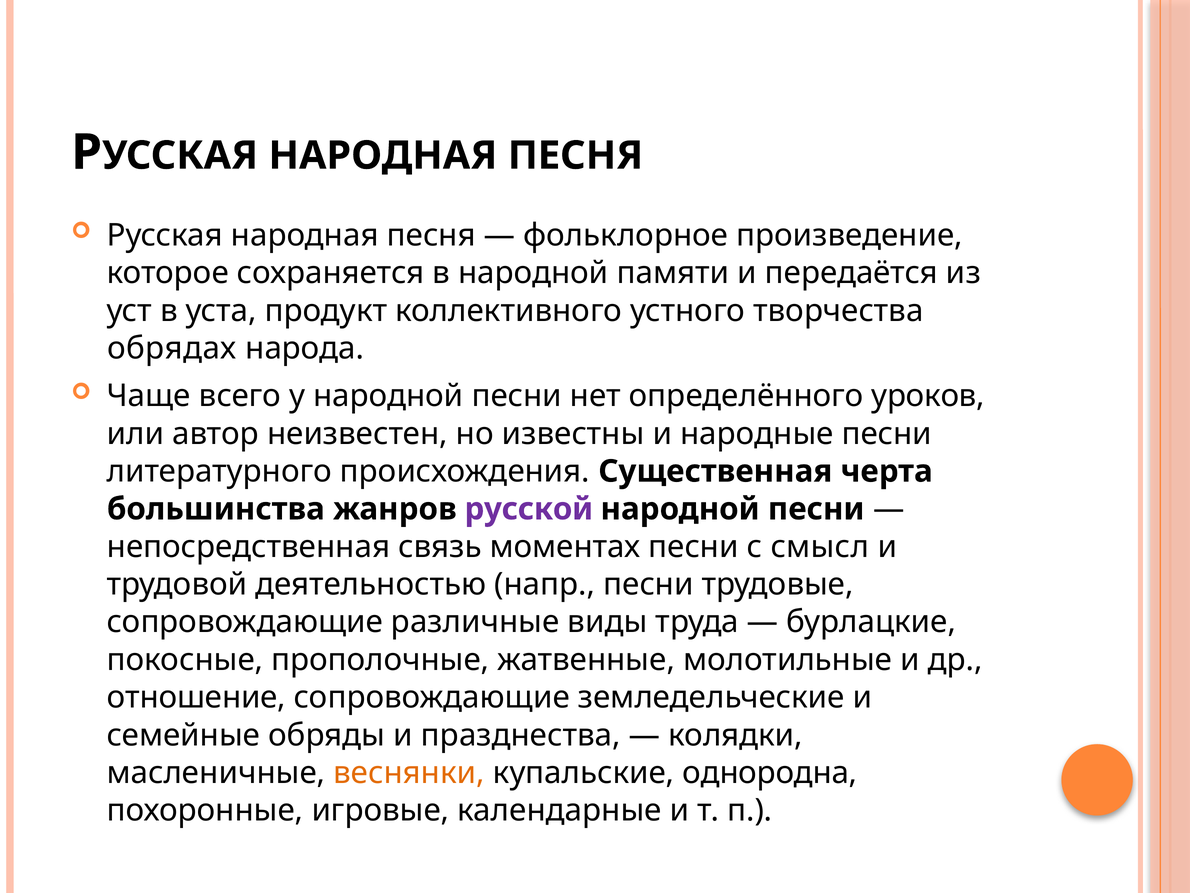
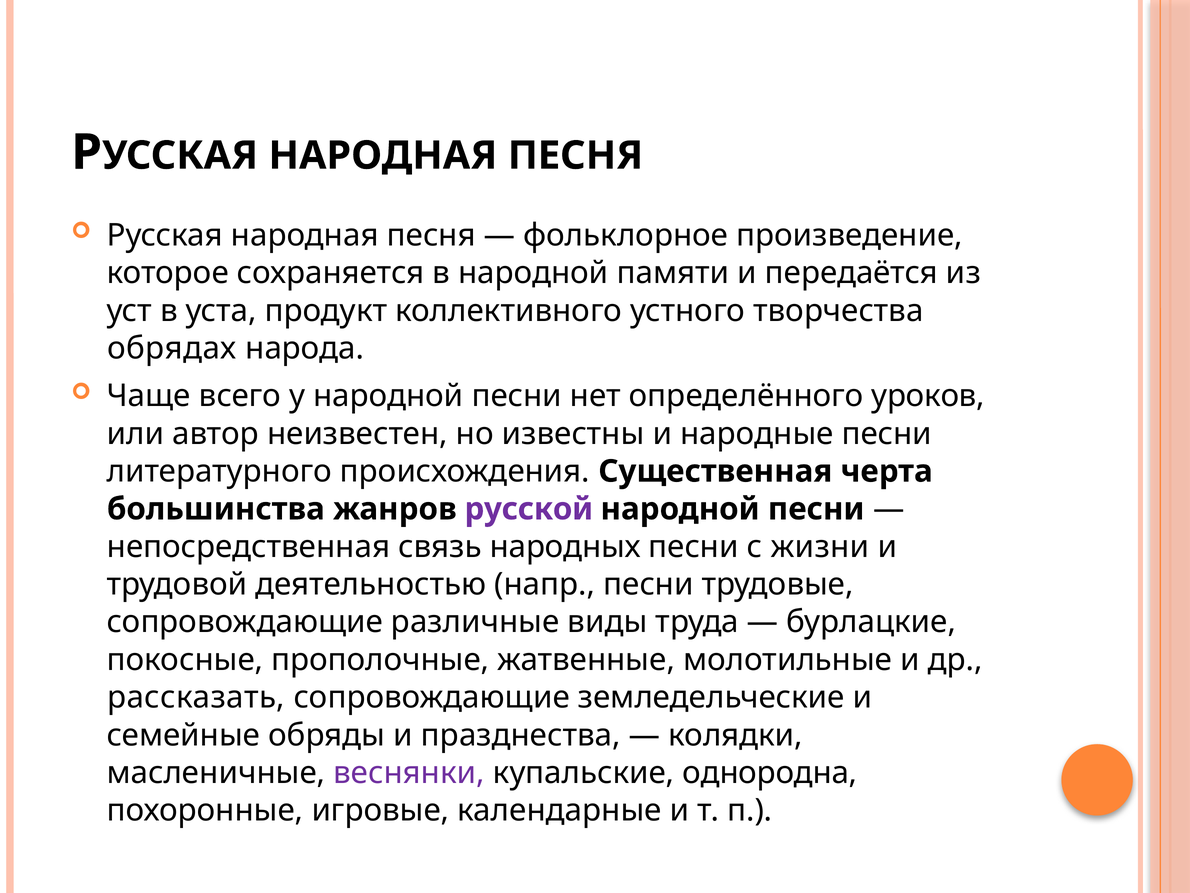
моментах: моментах -> народных
смысл: смысл -> жизни
отношение: отношение -> рассказать
веснянки colour: orange -> purple
